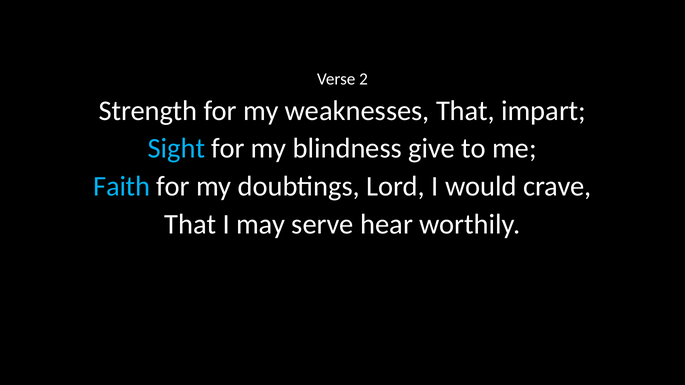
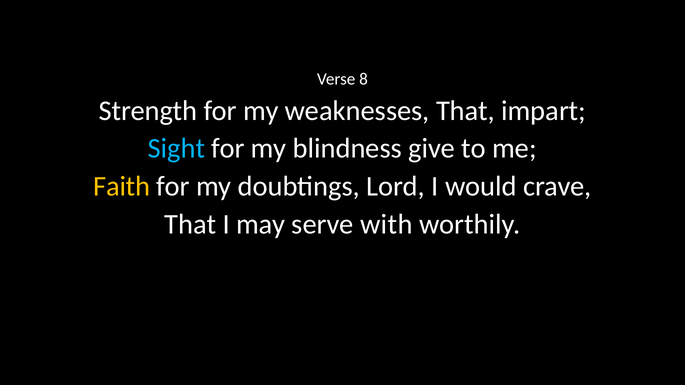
2: 2 -> 8
Faith colour: light blue -> yellow
hear: hear -> with
